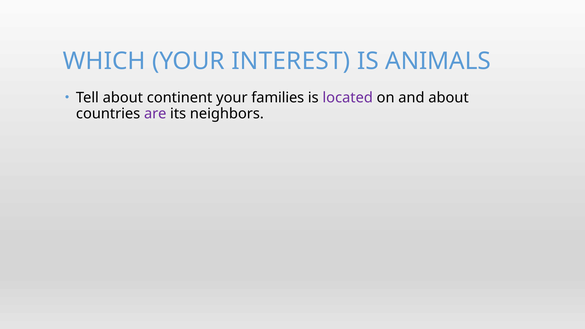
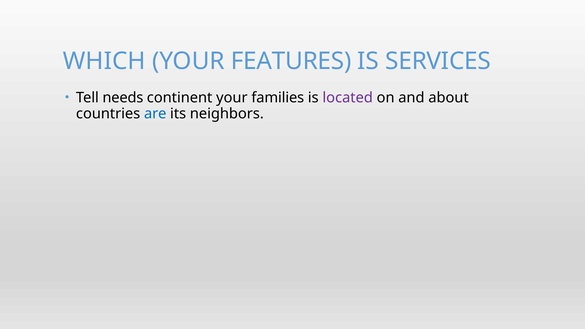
INTEREST: INTEREST -> FEATURES
ANIMALS: ANIMALS -> SERVICES
Tell about: about -> needs
are colour: purple -> blue
